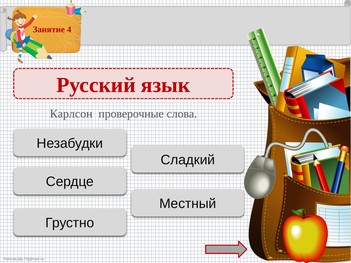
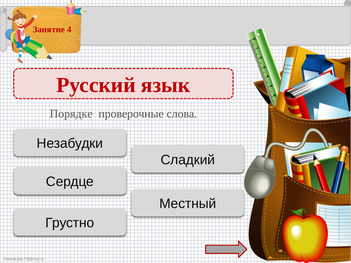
Карлсон: Карлсон -> Порядке
